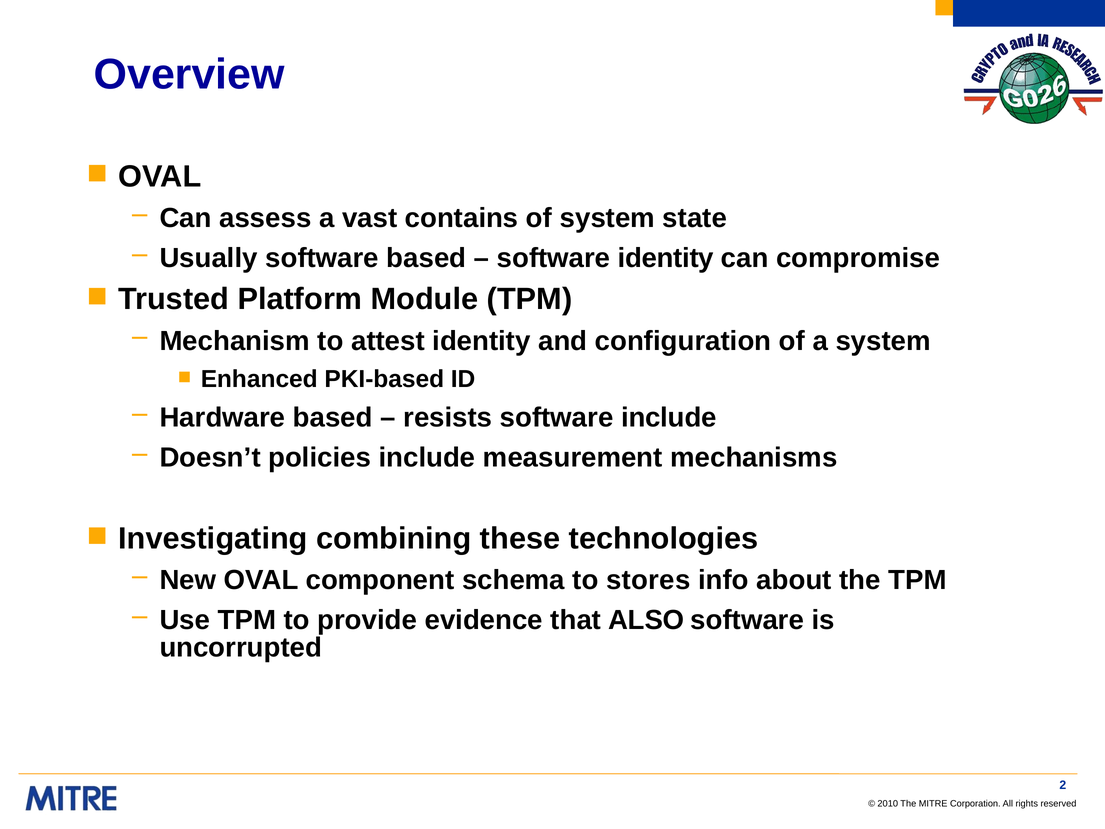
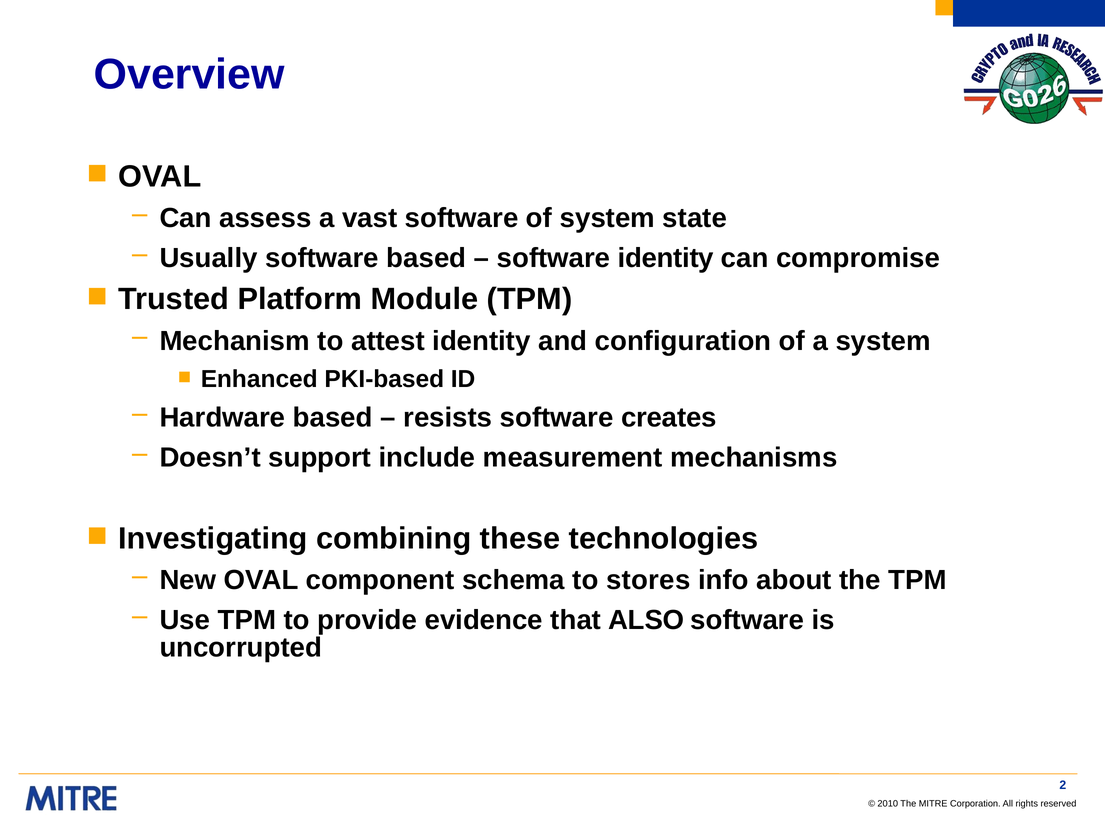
vast contains: contains -> software
software include: include -> creates
policies: policies -> support
